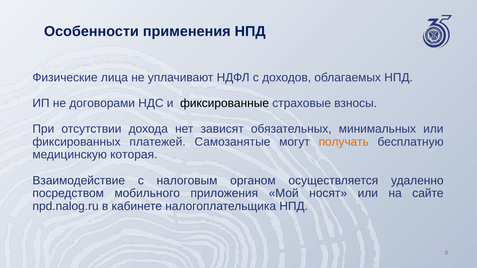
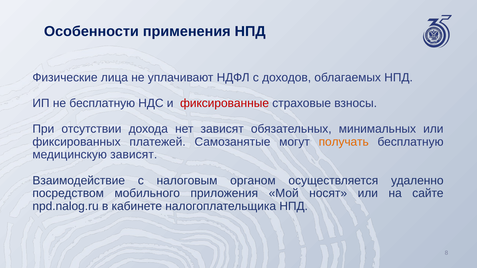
не договорами: договорами -> бесплатную
фиксированные colour: black -> red
медицинскую которая: которая -> зависят
